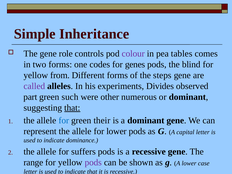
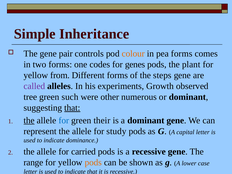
role: role -> pair
colour colour: purple -> orange
pea tables: tables -> forms
blind: blind -> plant
Divides: Divides -> Growth
part: part -> tree
the at (29, 120) underline: none -> present
for lower: lower -> study
suffers: suffers -> carried
pods at (93, 162) colour: purple -> orange
